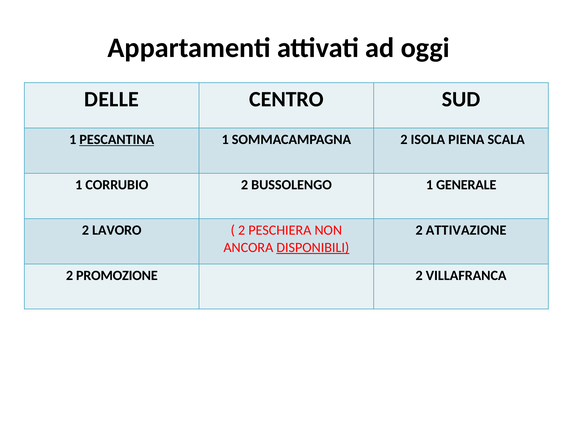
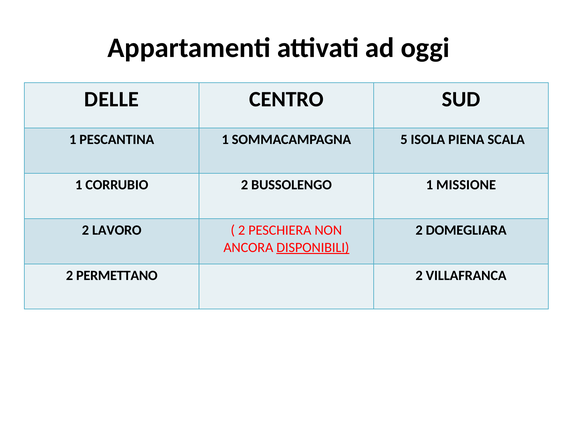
PESCANTINA underline: present -> none
SOMMACAMPAGNA 2: 2 -> 5
GENERALE: GENERALE -> MISSIONE
ATTIVAZIONE: ATTIVAZIONE -> DOMEGLIARA
PROMOZIONE: PROMOZIONE -> PERMETTANO
